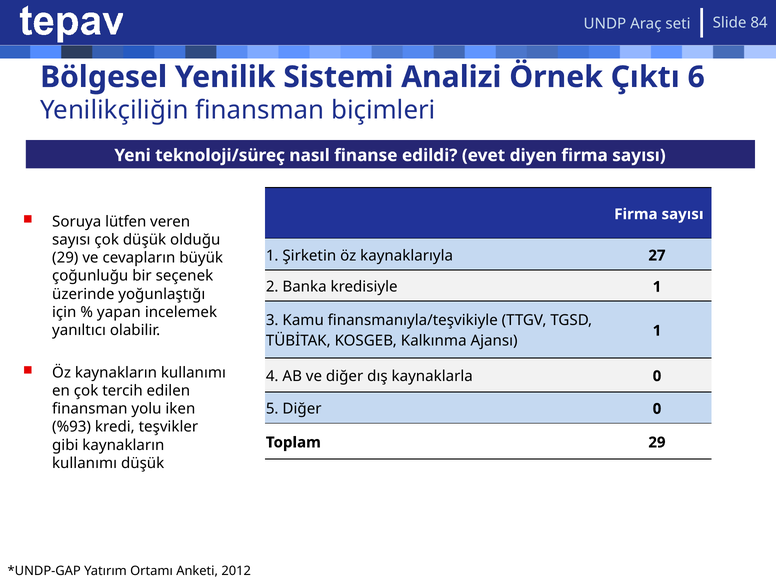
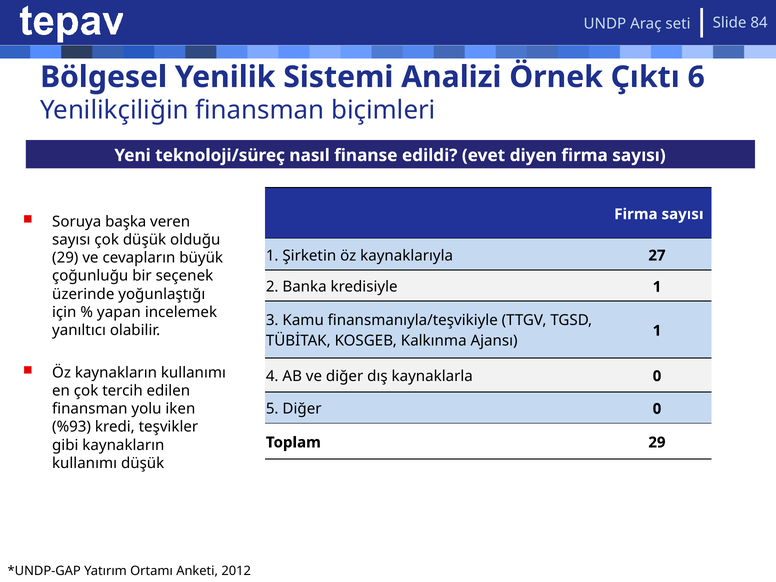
lütfen: lütfen -> başka
